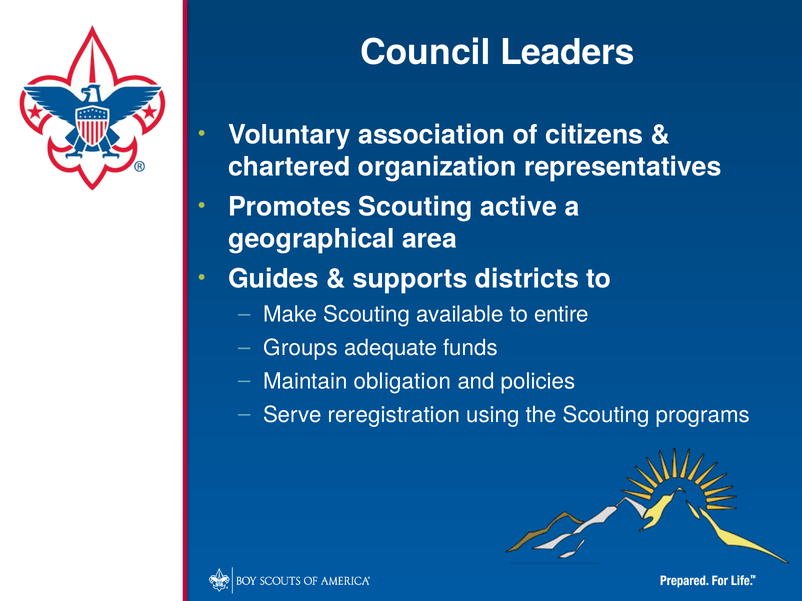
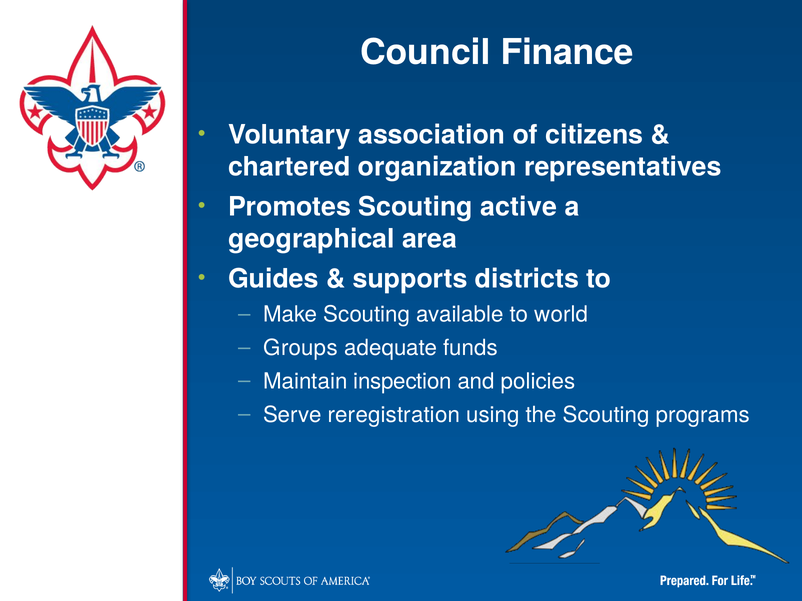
Leaders: Leaders -> Finance
entire: entire -> world
obligation: obligation -> inspection
